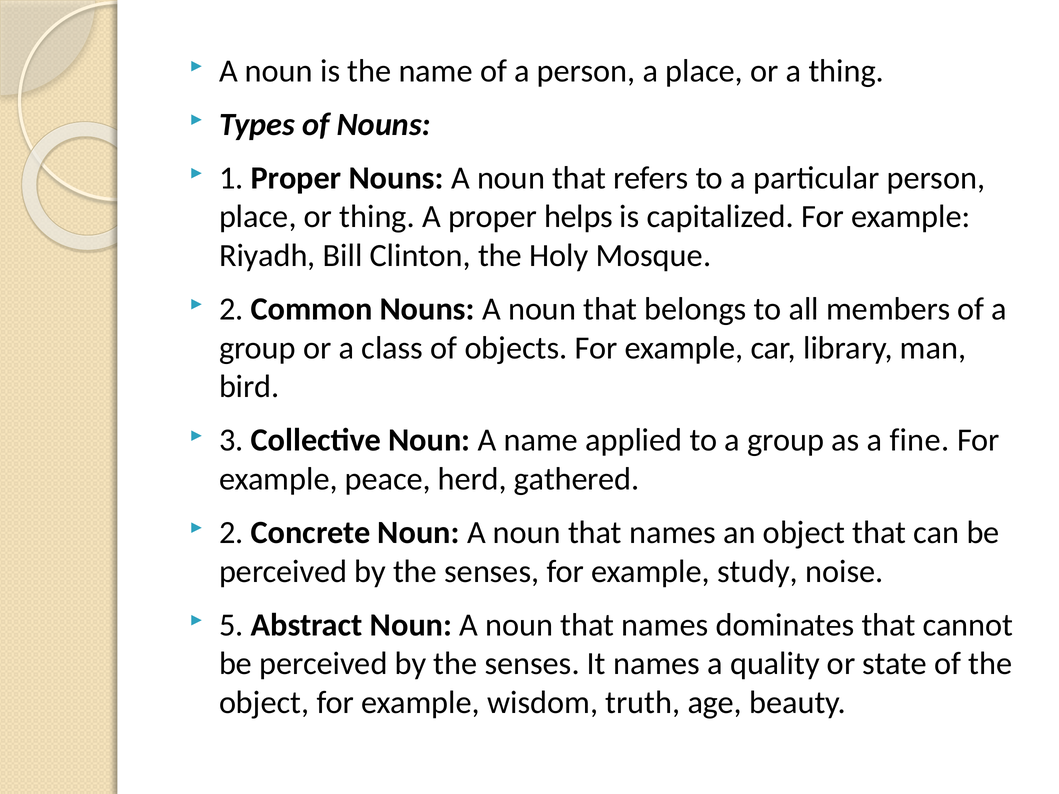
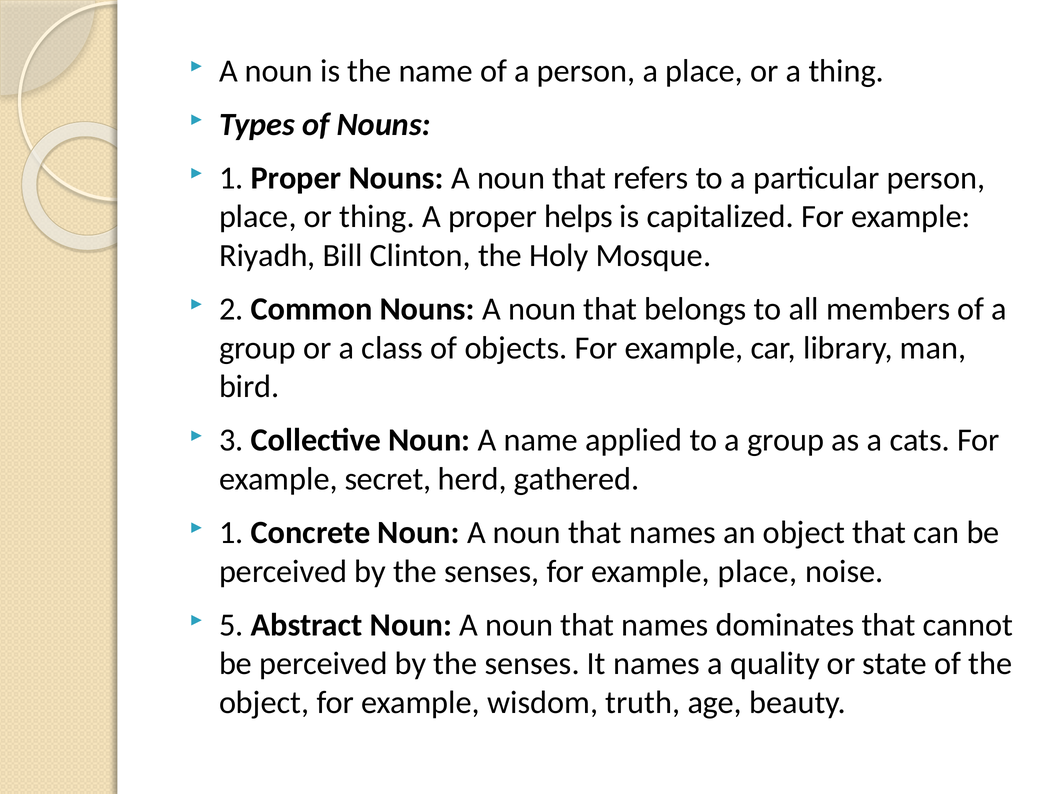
fine: fine -> cats
peace: peace -> secret
2 at (231, 533): 2 -> 1
example study: study -> place
